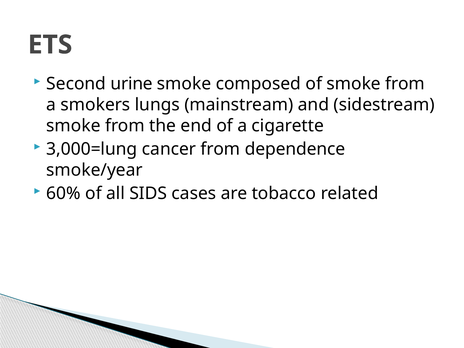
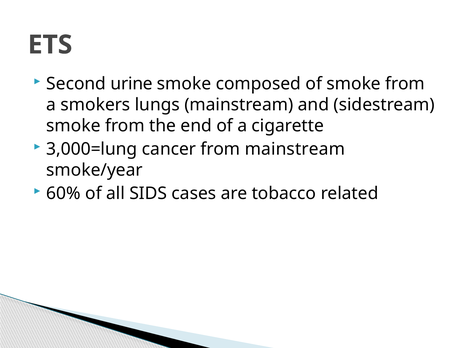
from dependence: dependence -> mainstream
